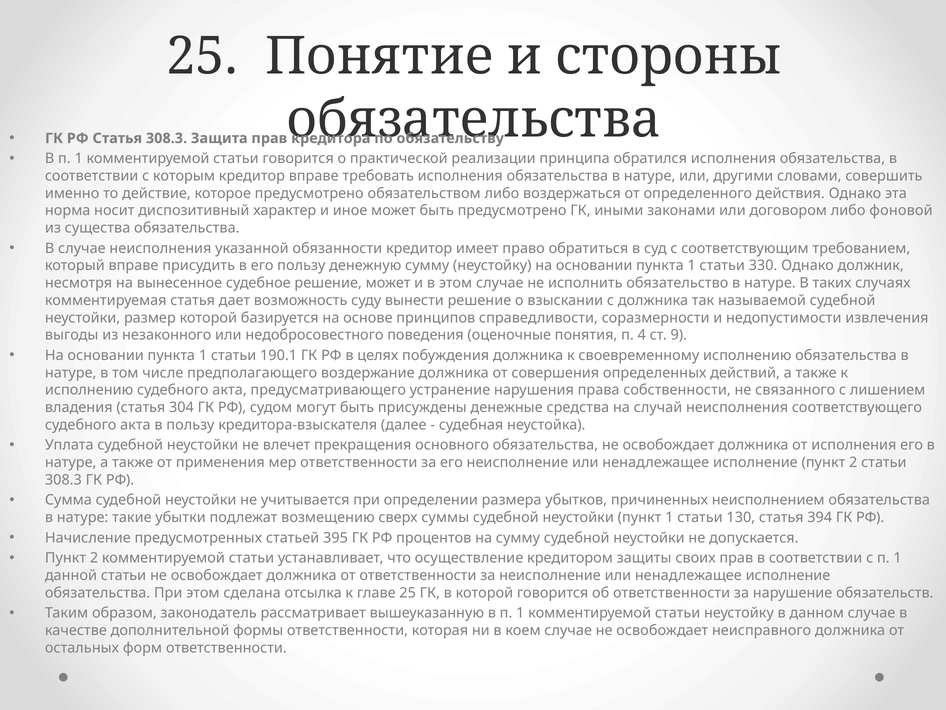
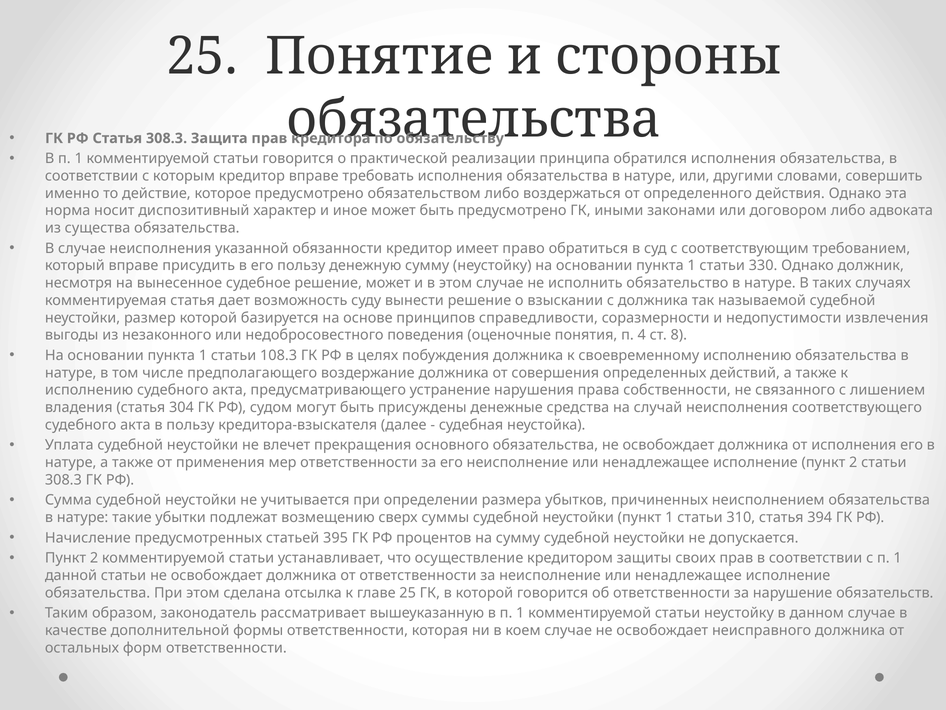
фоновой: фоновой -> адвоката
9: 9 -> 8
190.1: 190.1 -> 108.3
130: 130 -> 310
